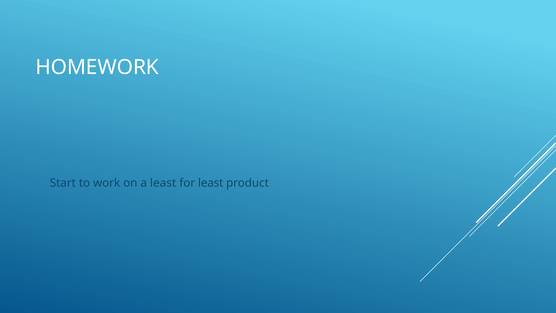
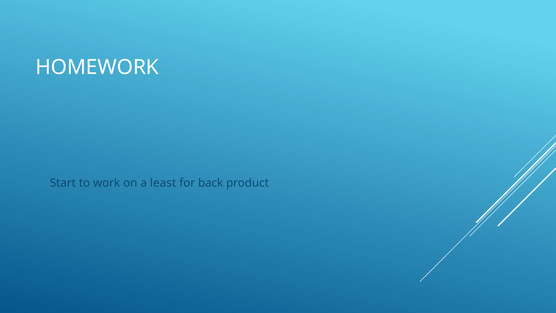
for least: least -> back
